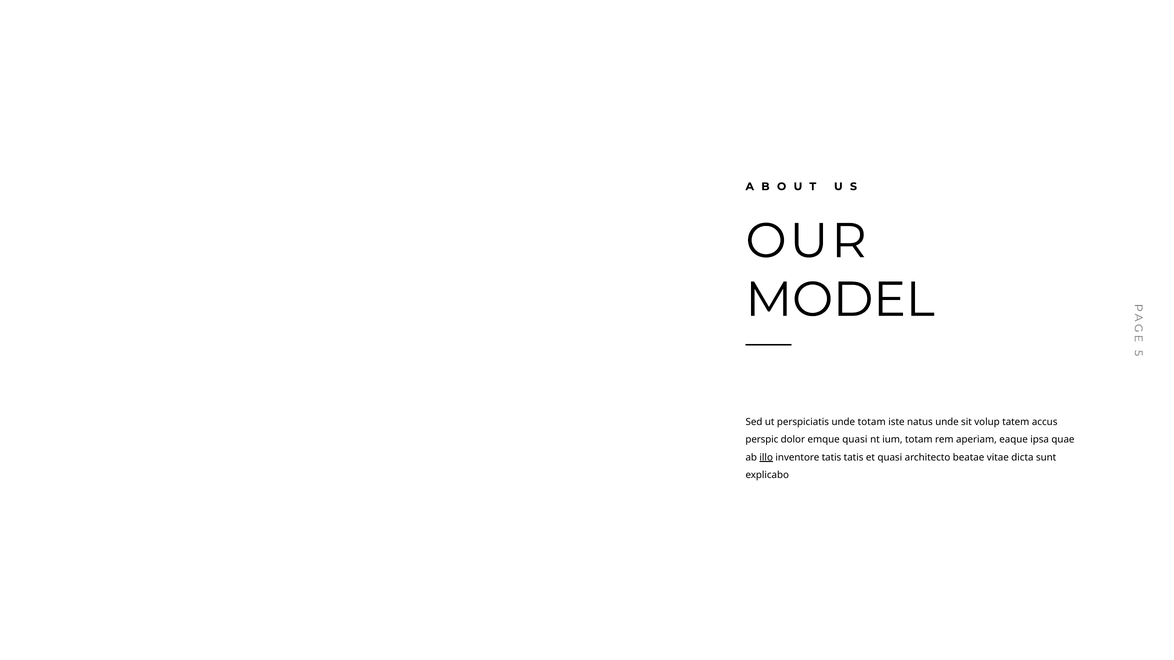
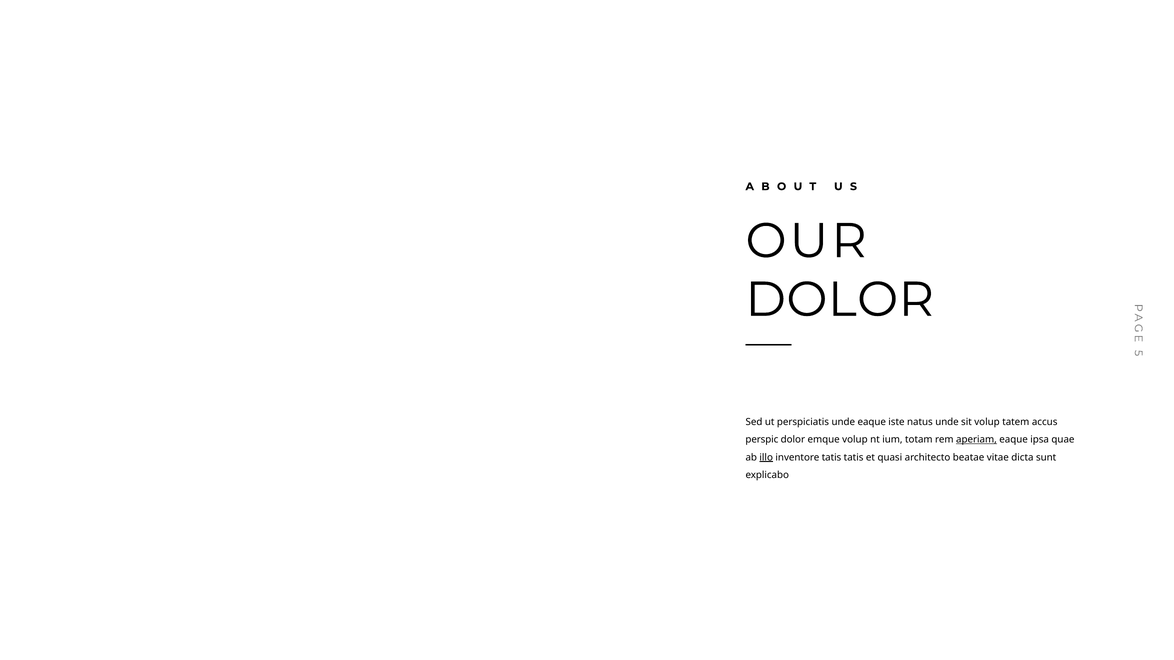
MODEL at (840, 300): MODEL -> DOLOR
unde totam: totam -> eaque
emque quasi: quasi -> volup
aperiam underline: none -> present
